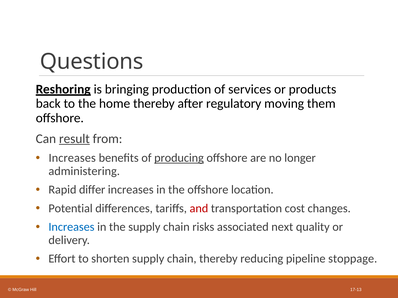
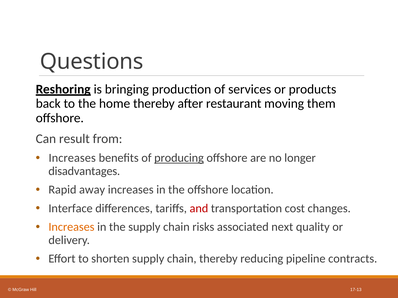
regulatory: regulatory -> restaurant
result underline: present -> none
administering: administering -> disadvantages
differ: differ -> away
Potential: Potential -> Interface
Increases at (71, 227) colour: blue -> orange
stoppage: stoppage -> contracts
